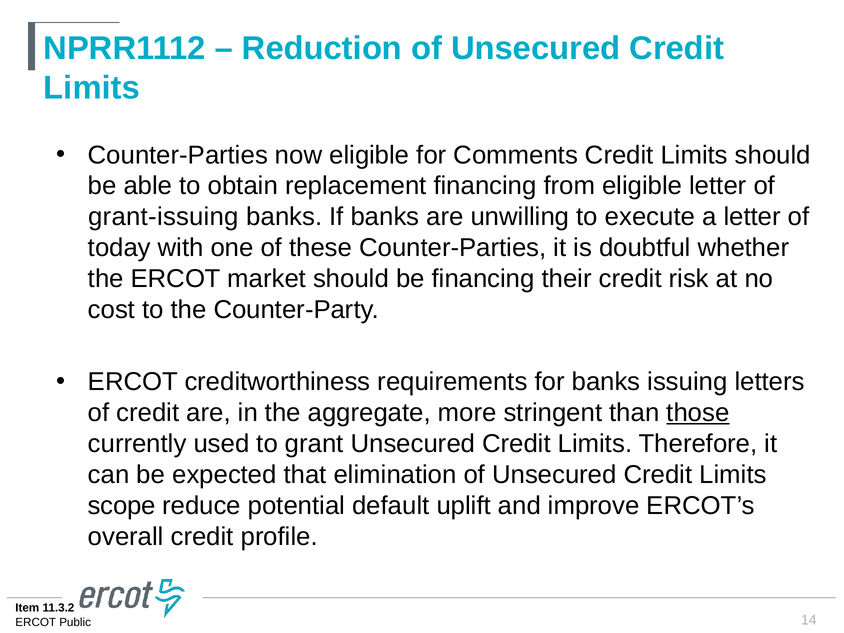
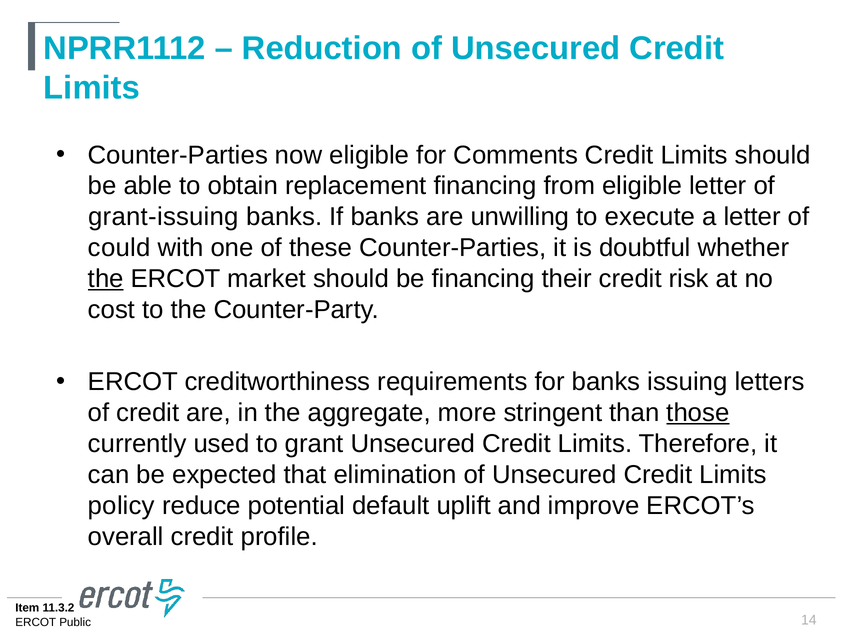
today: today -> could
the at (106, 279) underline: none -> present
scope: scope -> policy
